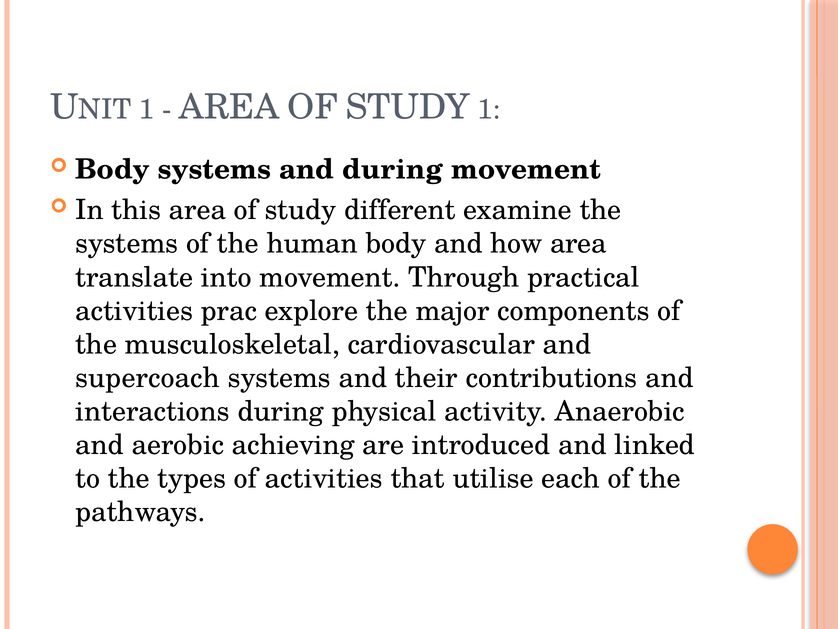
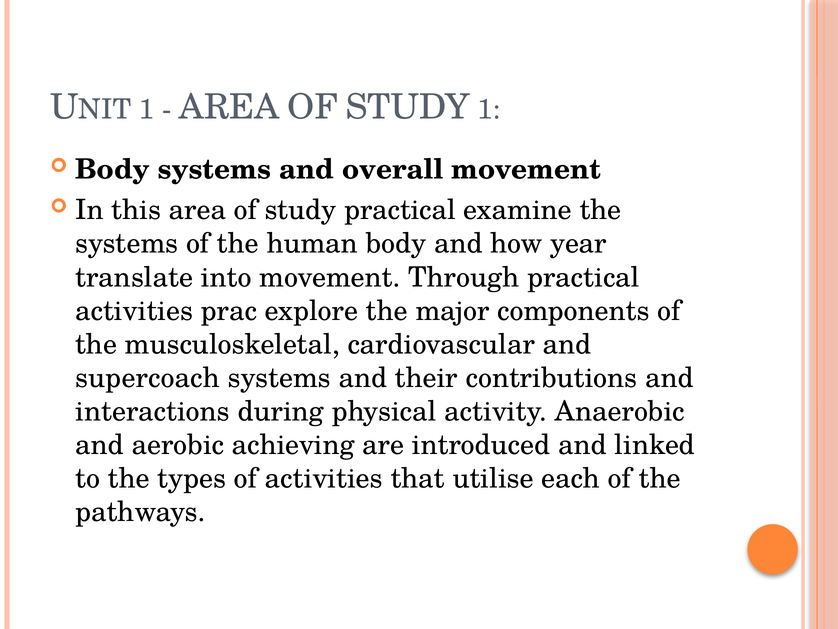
and during: during -> overall
study different: different -> practical
how area: area -> year
